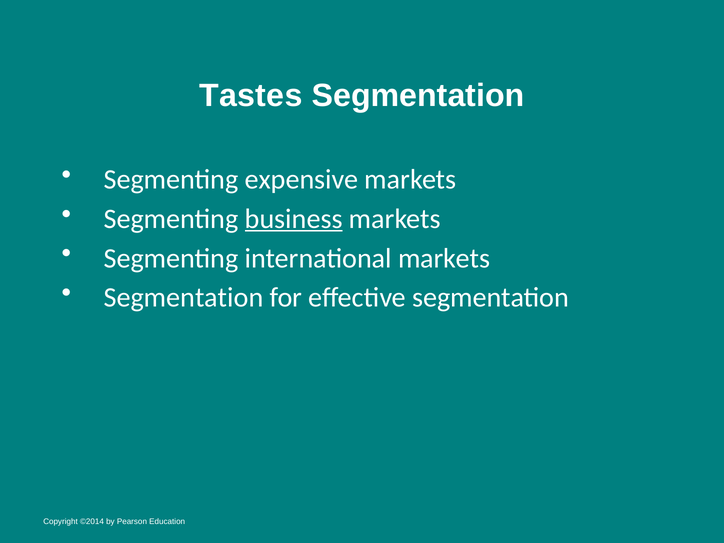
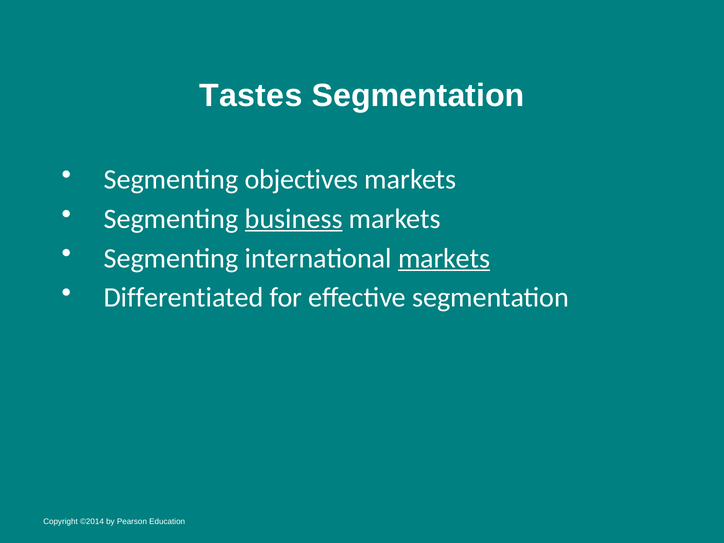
expensive: expensive -> objectives
markets at (444, 258) underline: none -> present
Segmentation at (184, 298): Segmentation -> Differentiated
